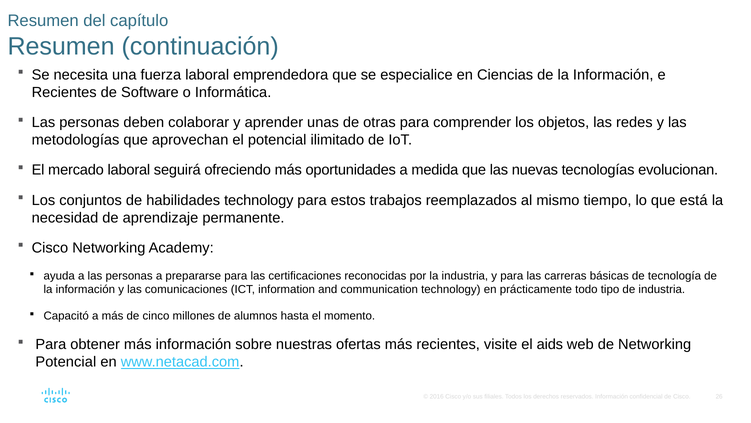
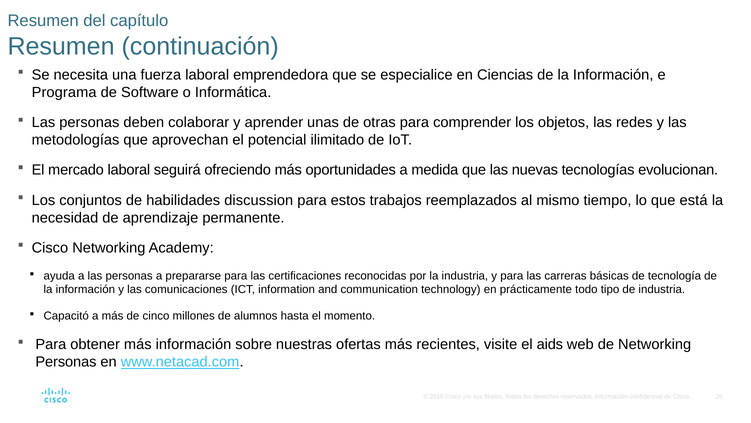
Recientes at (64, 92): Recientes -> Programa
habilidades technology: technology -> discussion
Potencial at (66, 362): Potencial -> Personas
